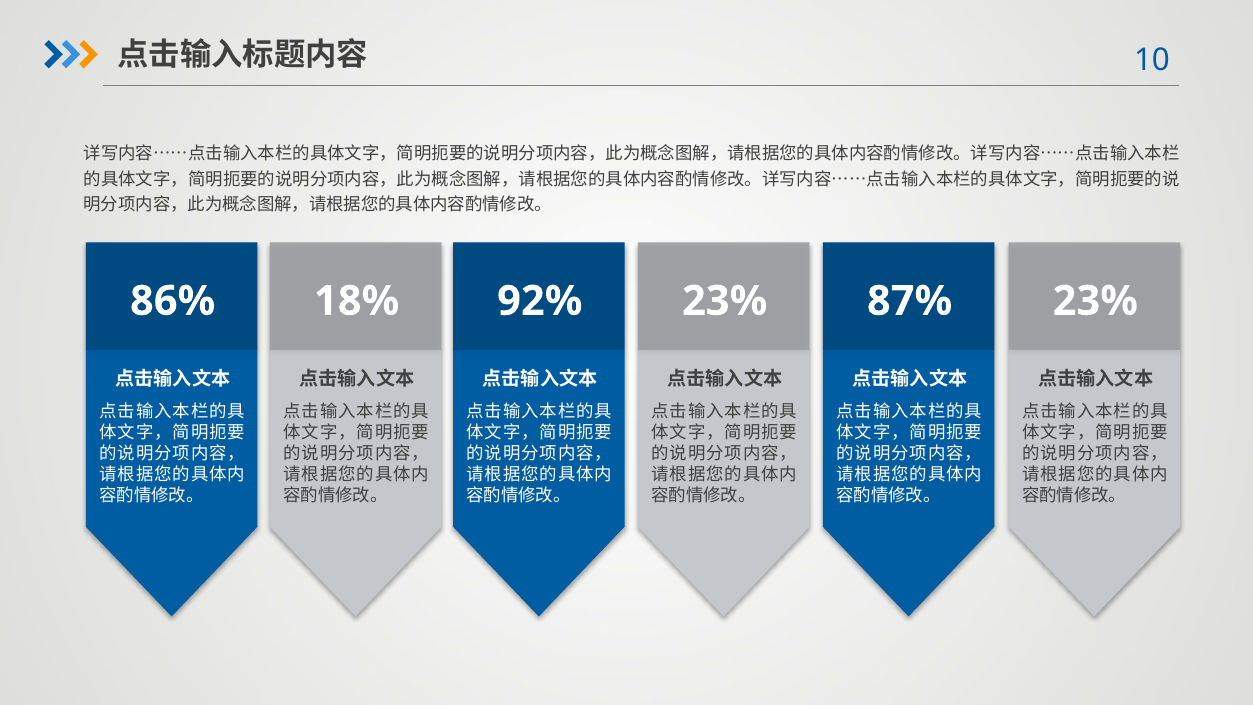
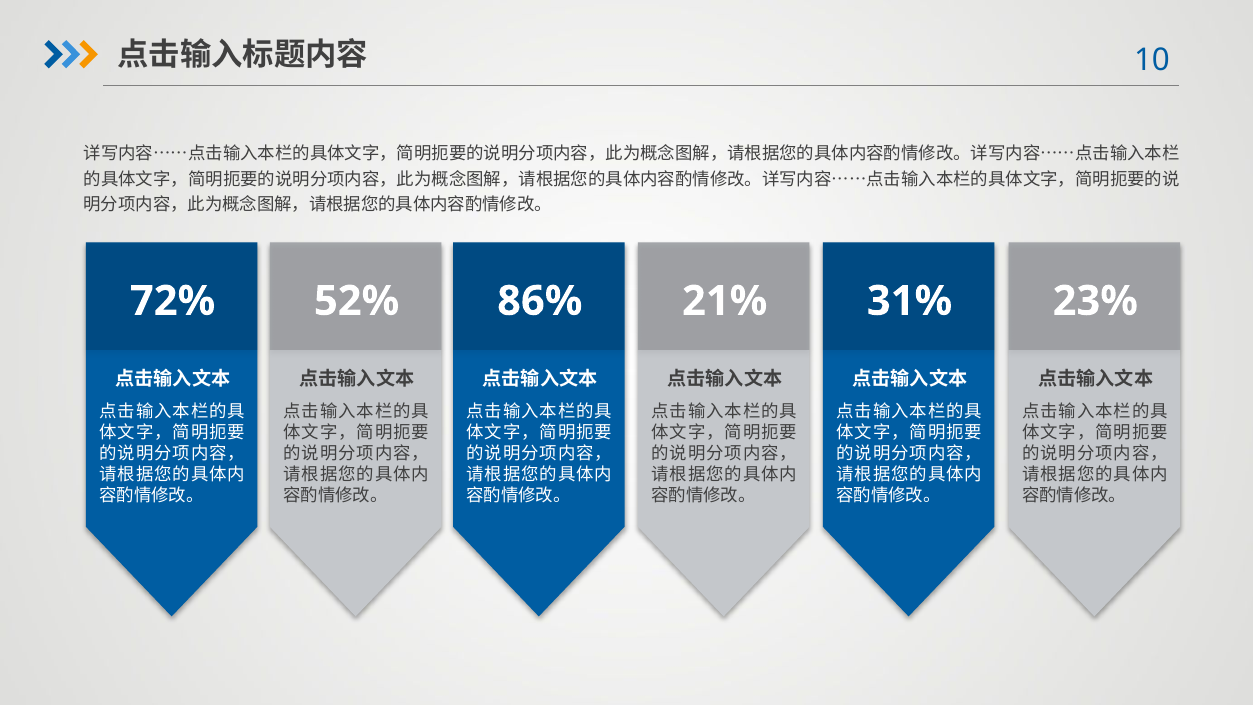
86%: 86% -> 72%
18%: 18% -> 52%
92%: 92% -> 86%
23% at (725, 301): 23% -> 21%
87%: 87% -> 31%
